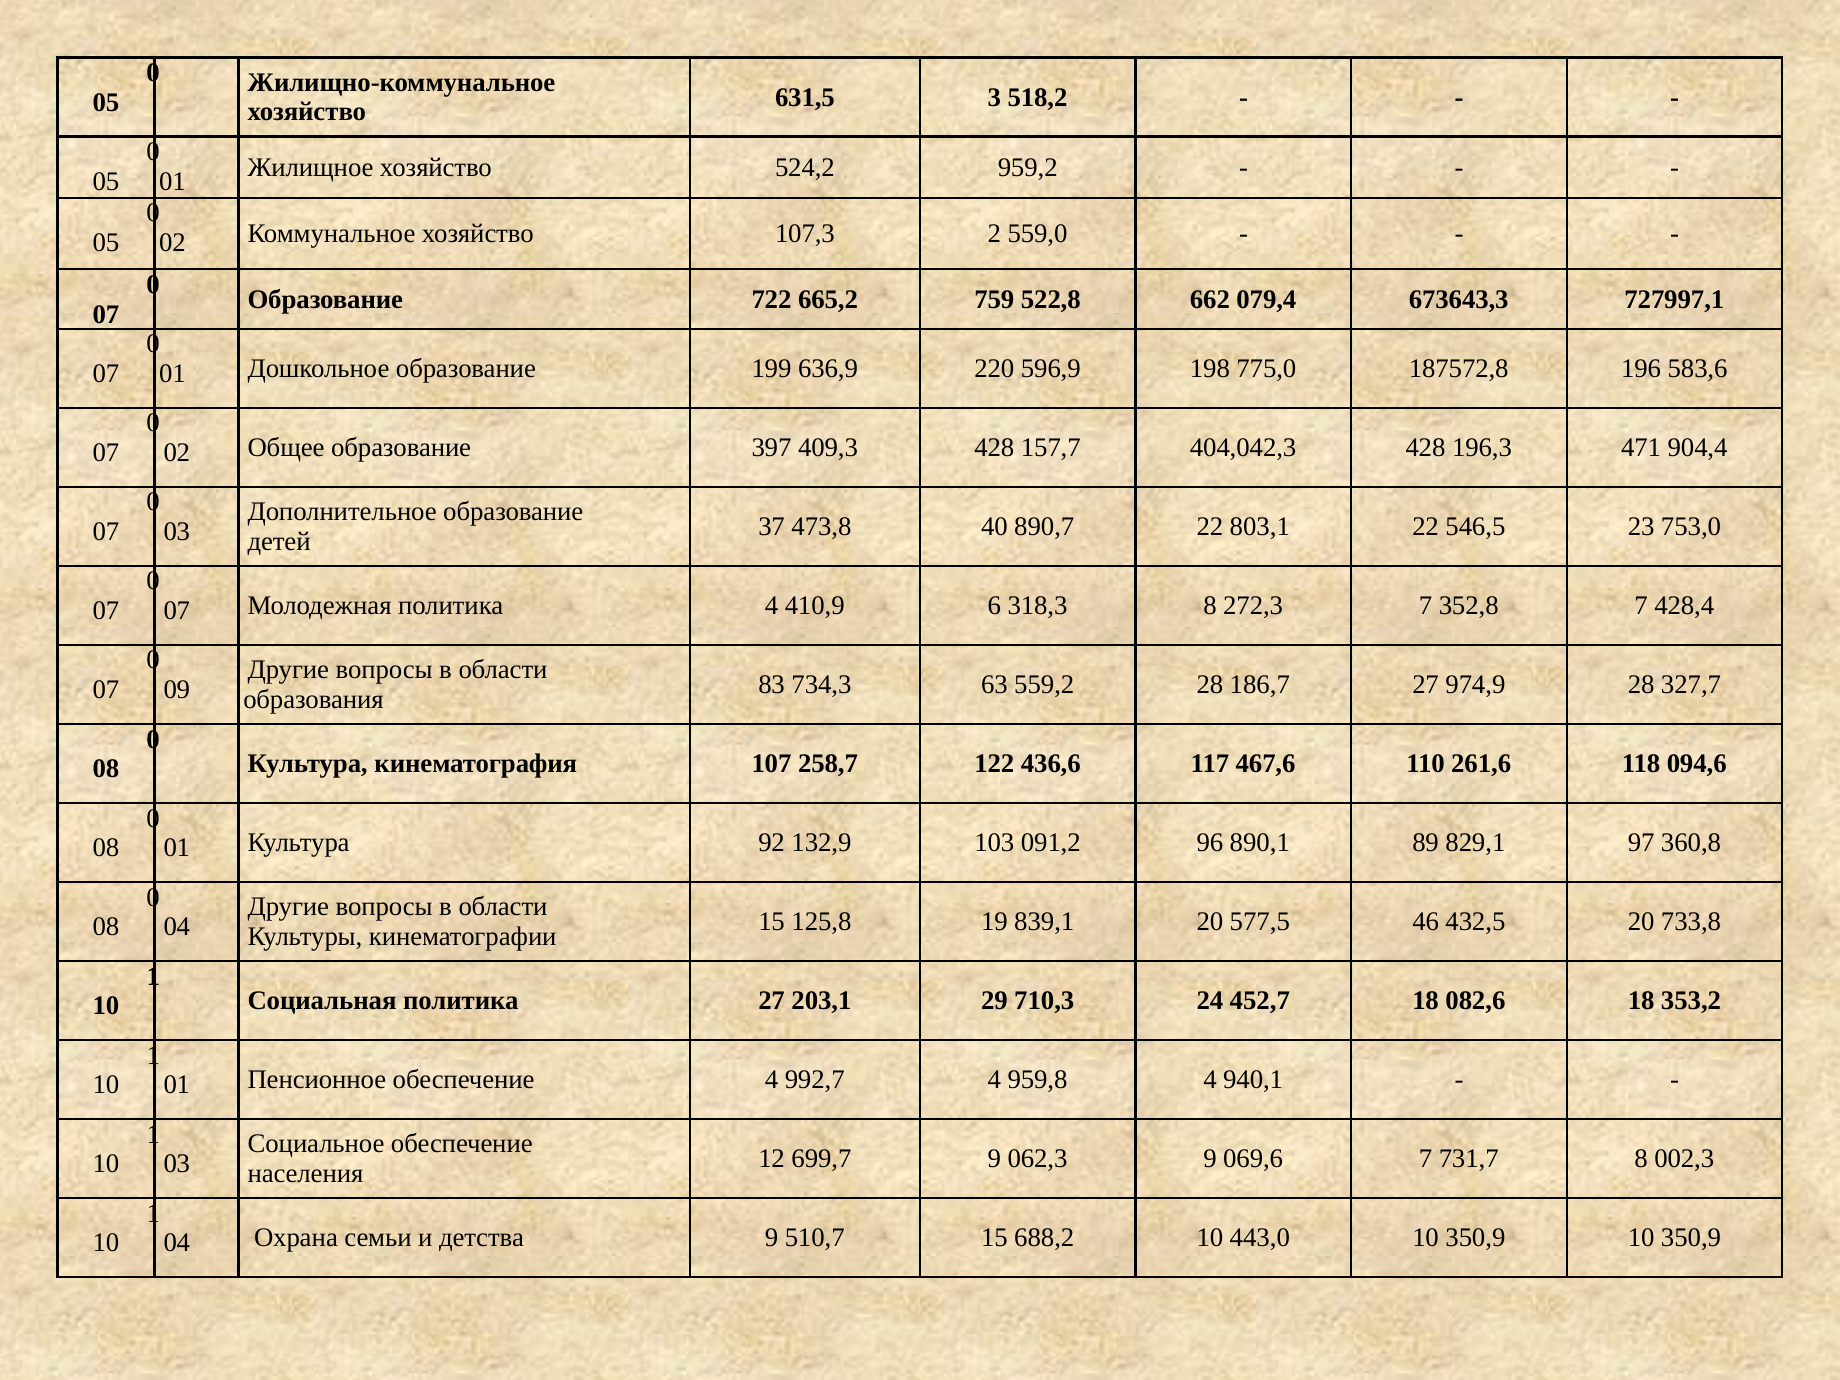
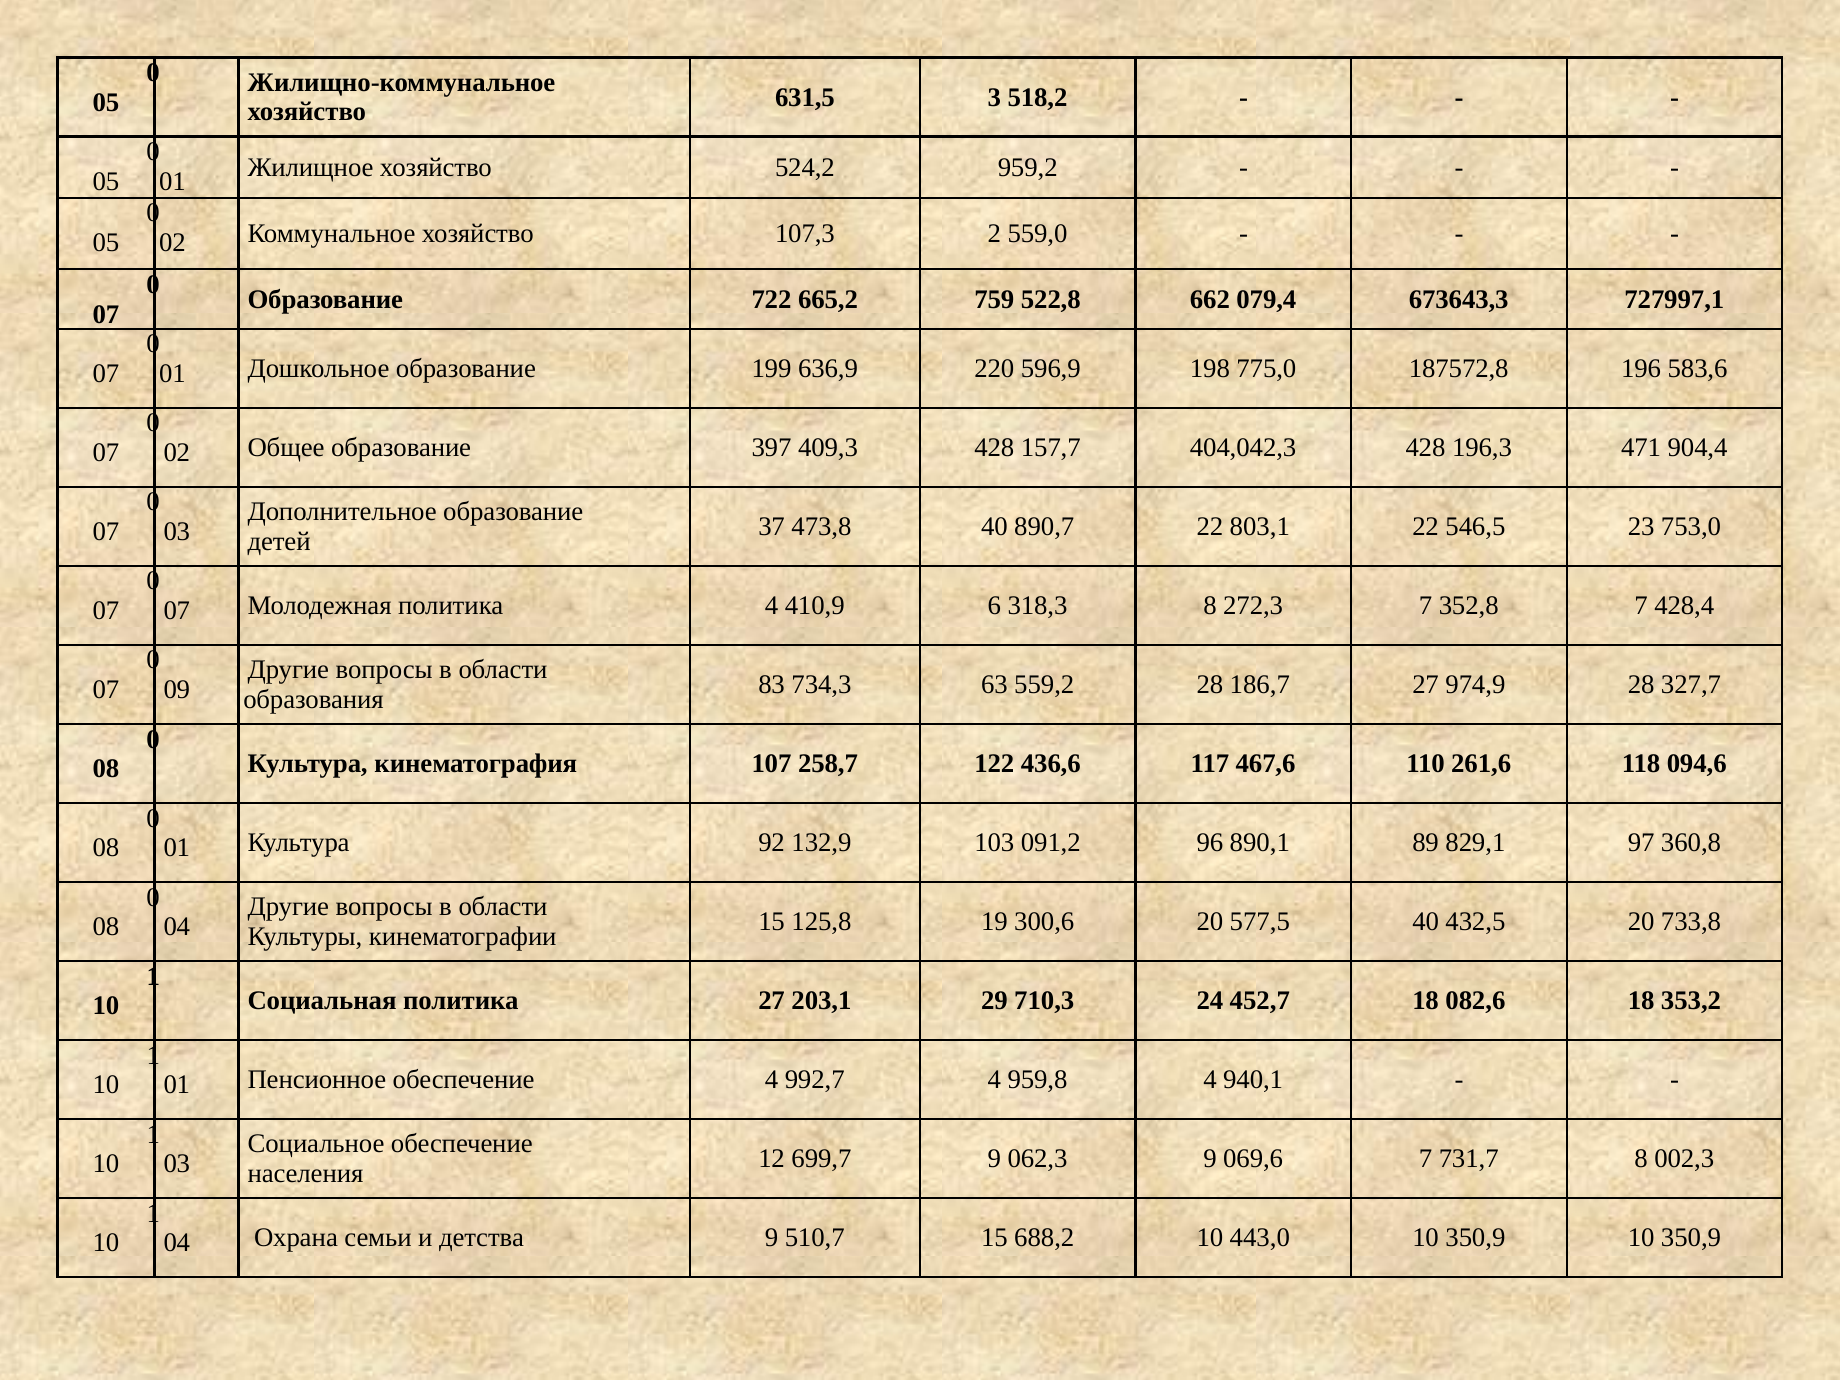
839,1: 839,1 -> 300,6
577,5 46: 46 -> 40
